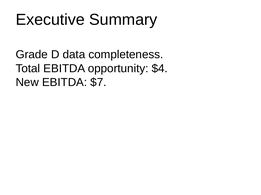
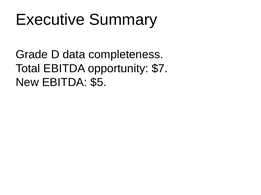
$4: $4 -> $7
$7: $7 -> $5
